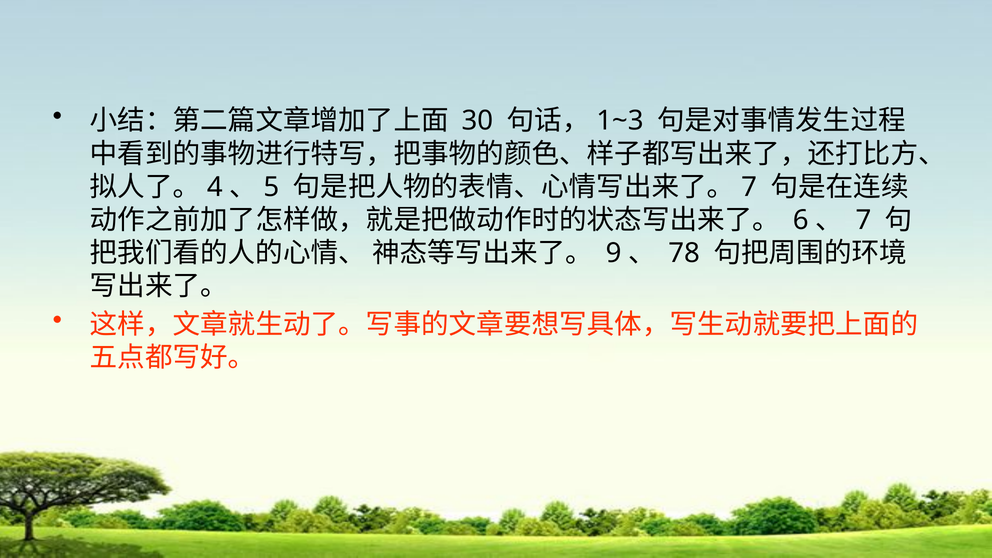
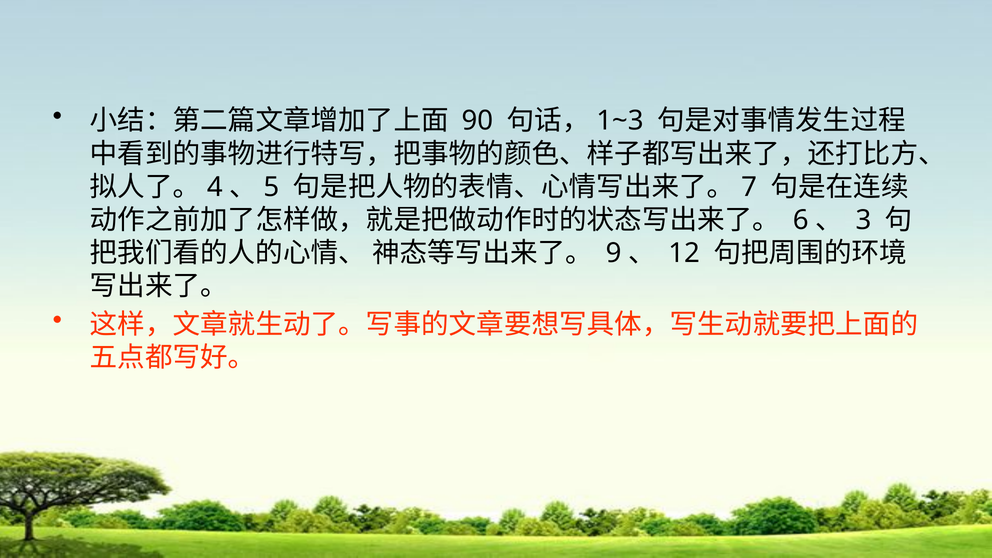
30: 30 -> 90
7 at (863, 220): 7 -> 3
78: 78 -> 12
